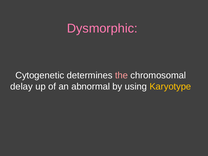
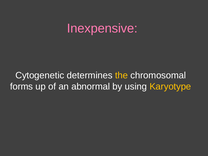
Dysmorphic: Dysmorphic -> Inexpensive
the colour: pink -> yellow
delay: delay -> forms
